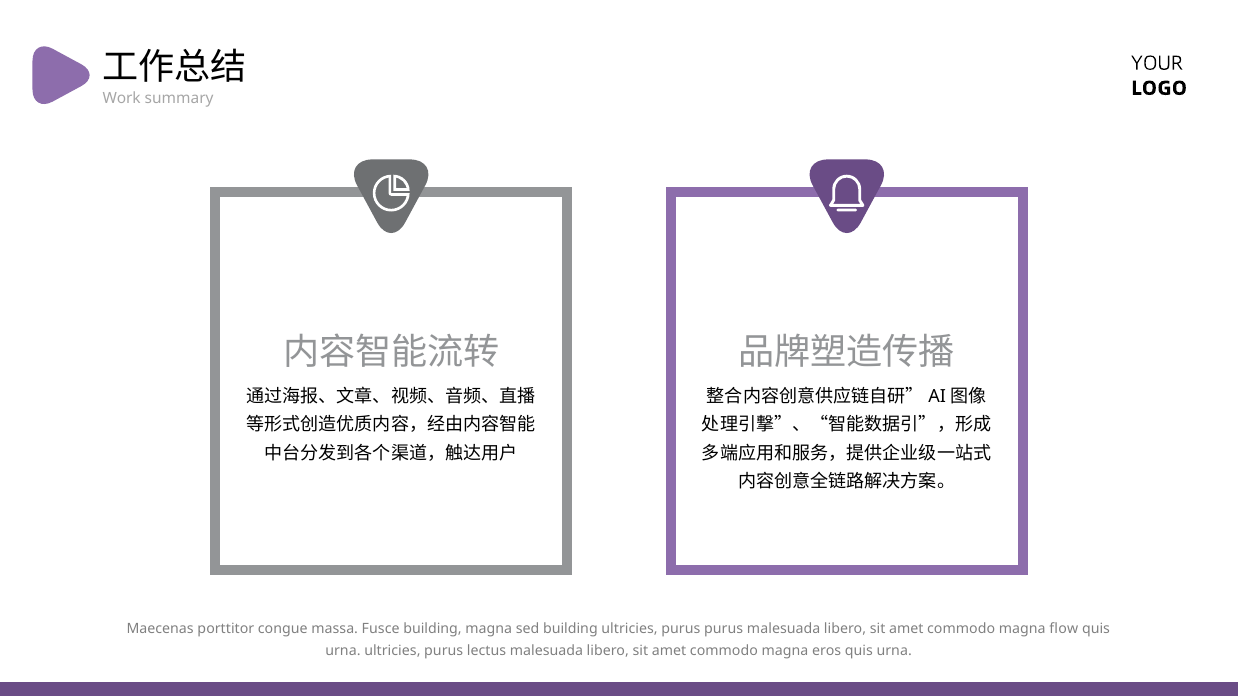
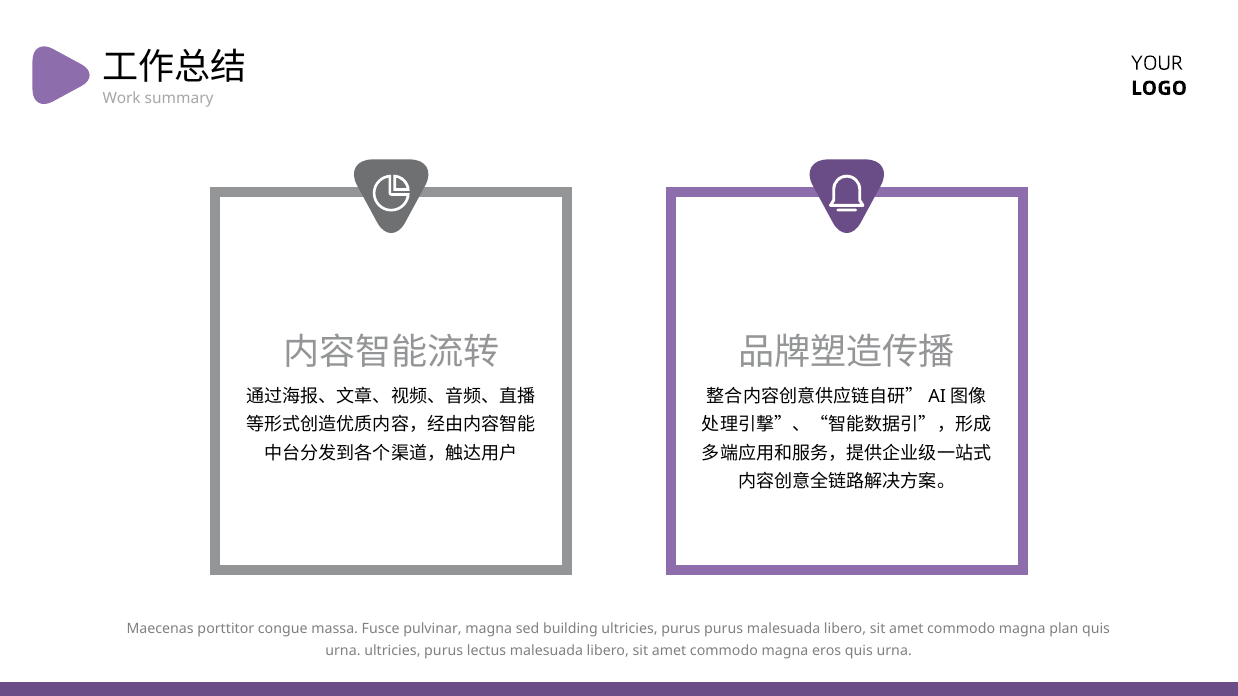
Fusce building: building -> pulvinar
flow: flow -> plan
